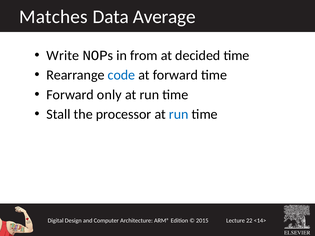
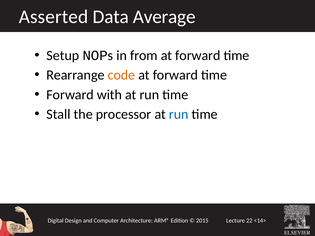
Matches: Matches -> Asserted
Write: Write -> Setup
decided at (198, 56): decided -> forward
code colour: blue -> orange
only: only -> with
